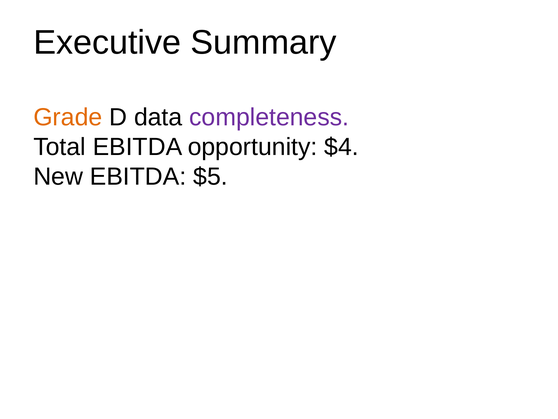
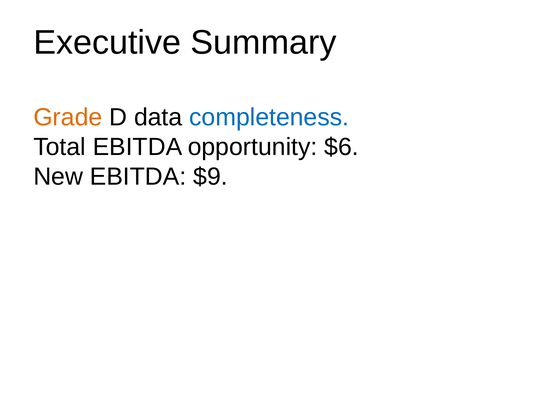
completeness colour: purple -> blue
$4: $4 -> $6
$5: $5 -> $9
